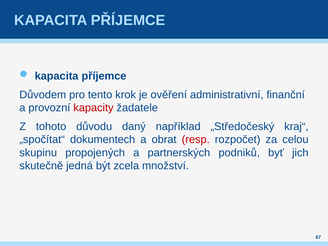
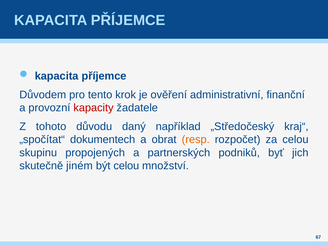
resp colour: red -> orange
jedná: jedná -> jiném
být zcela: zcela -> celou
